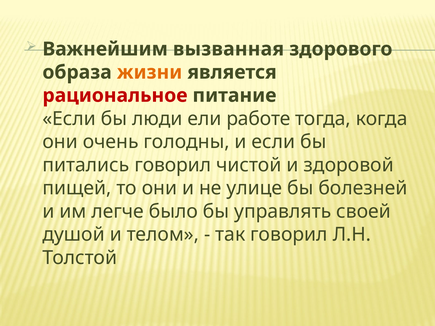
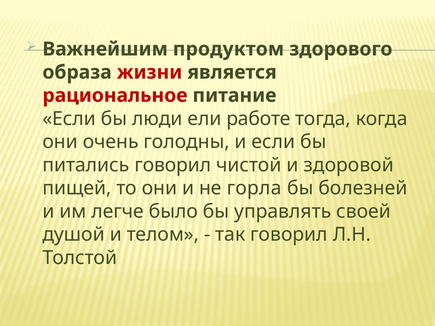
вызванная: вызванная -> продуктом
жизни colour: orange -> red
улице: улице -> горла
